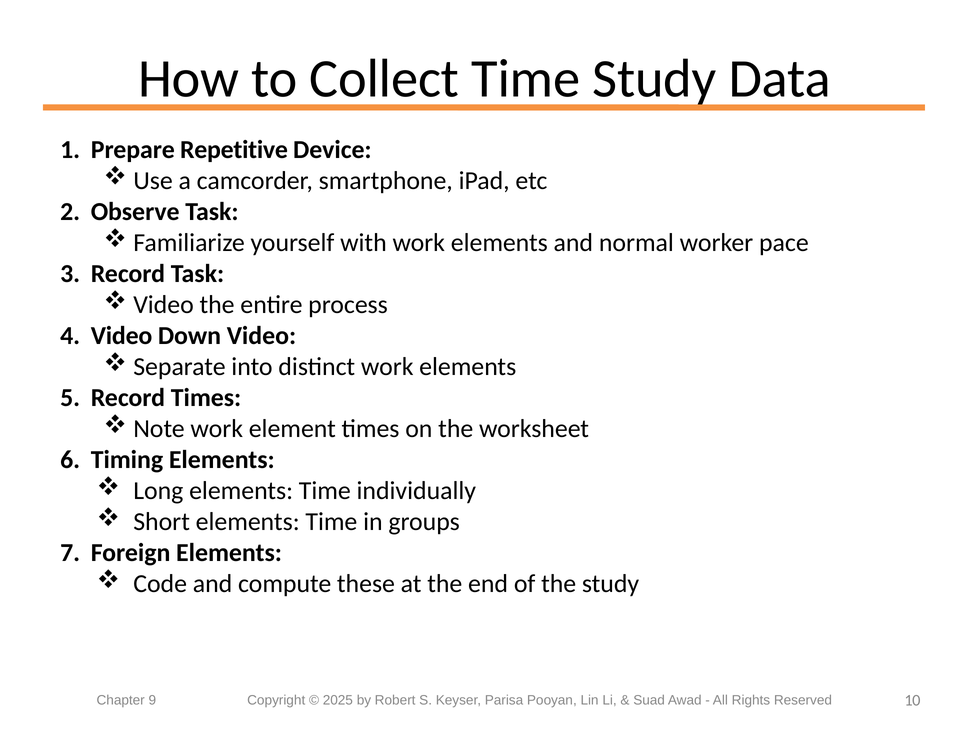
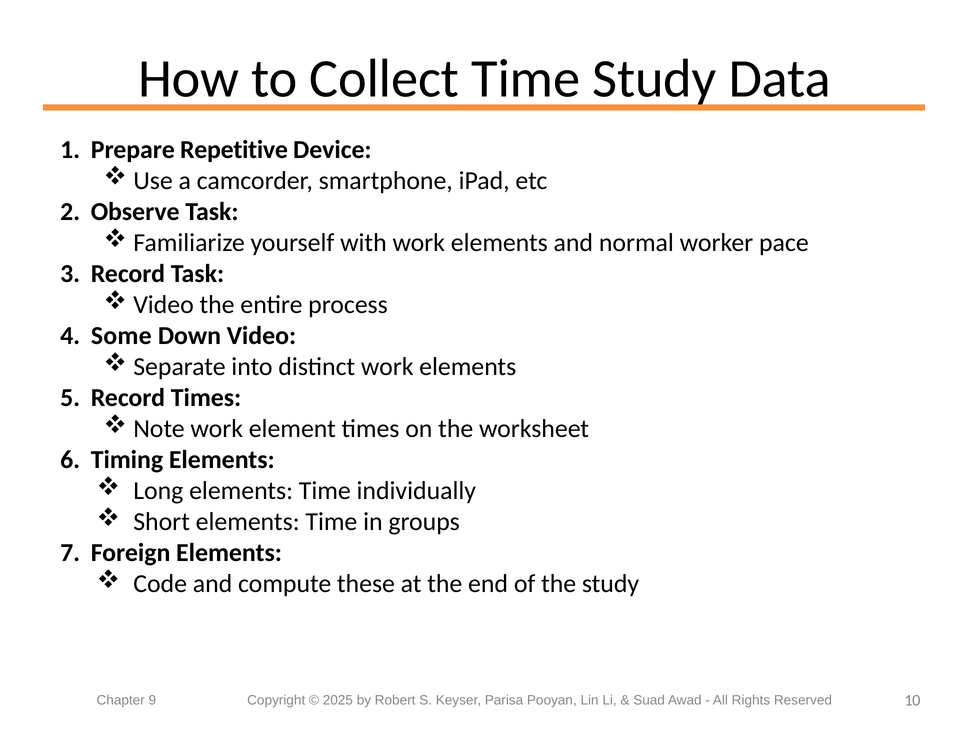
Video at (122, 336): Video -> Some
